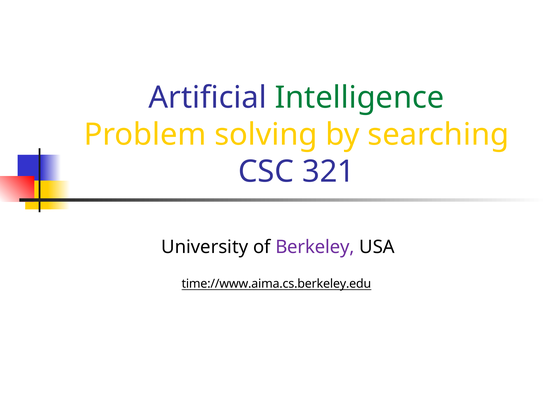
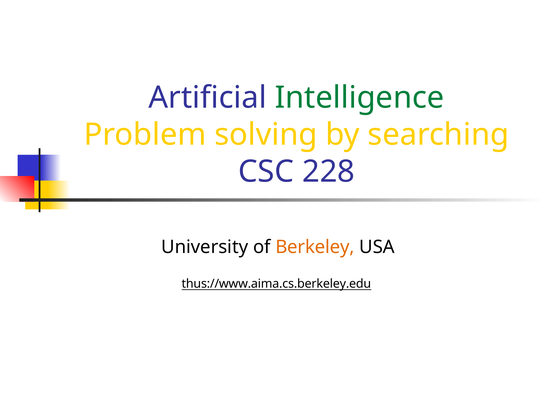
321: 321 -> 228
Berkeley colour: purple -> orange
time://www.aima.cs.berkeley.edu: time://www.aima.cs.berkeley.edu -> thus://www.aima.cs.berkeley.edu
